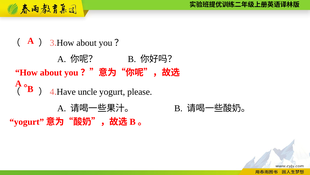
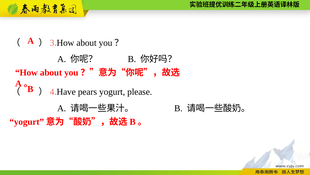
uncle: uncle -> pears
